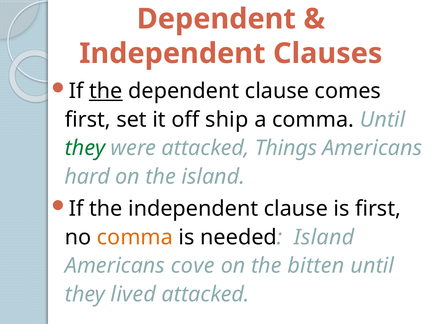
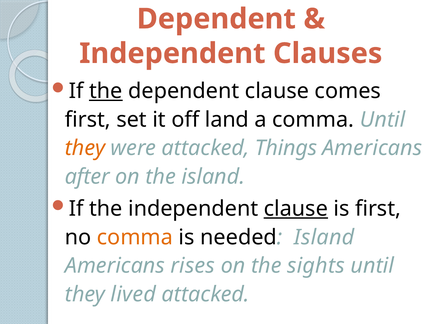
ship: ship -> land
they at (85, 149) colour: green -> orange
hard: hard -> after
clause at (296, 209) underline: none -> present
cove: cove -> rises
bitten: bitten -> sights
